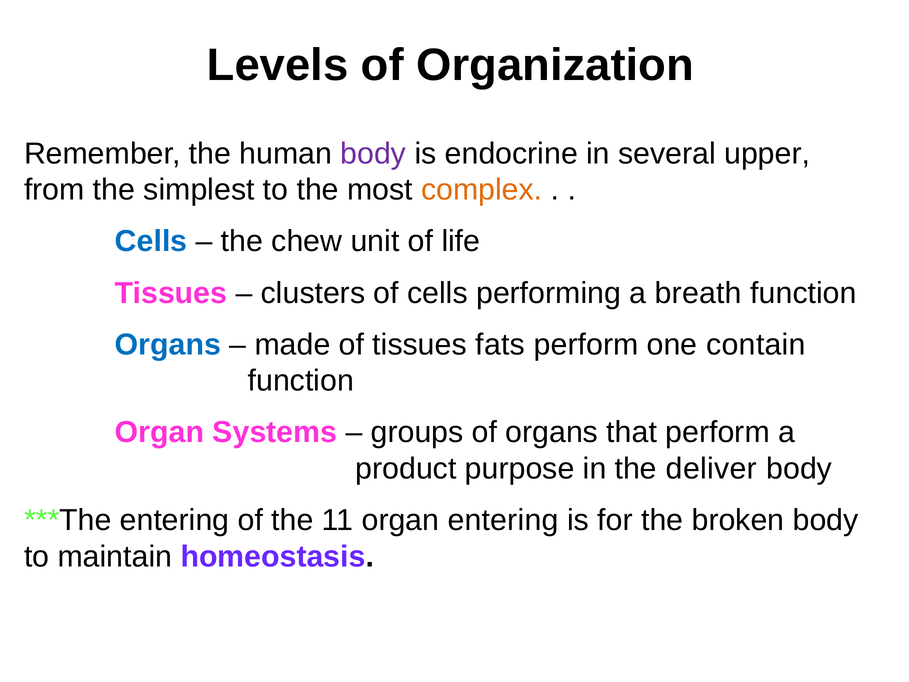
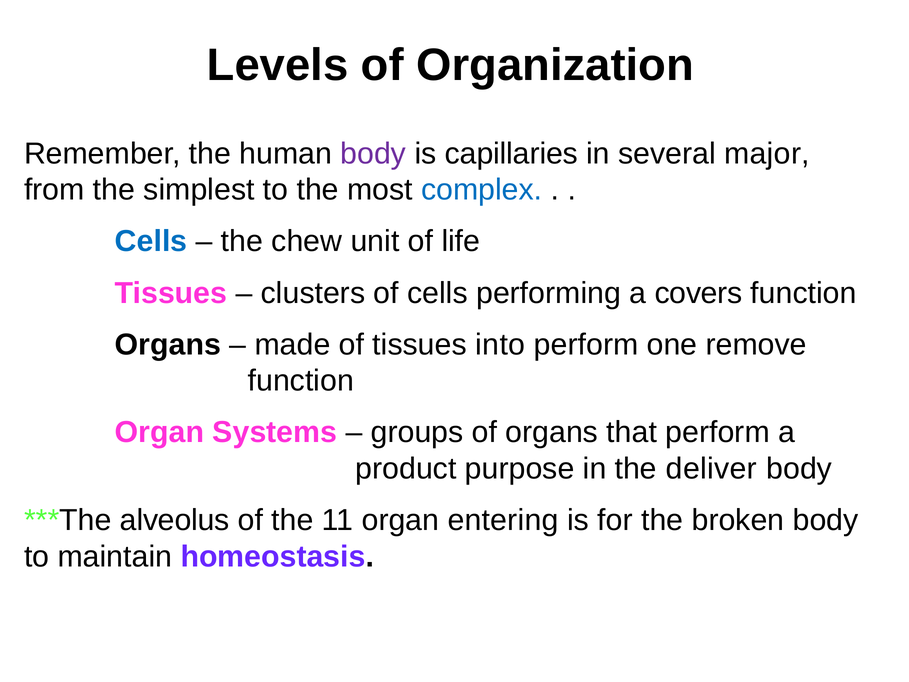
endocrine: endocrine -> capillaries
upper: upper -> major
complex colour: orange -> blue
breath: breath -> covers
Organs at (168, 344) colour: blue -> black
fats: fats -> into
contain: contain -> remove
entering at (175, 520): entering -> alveolus
